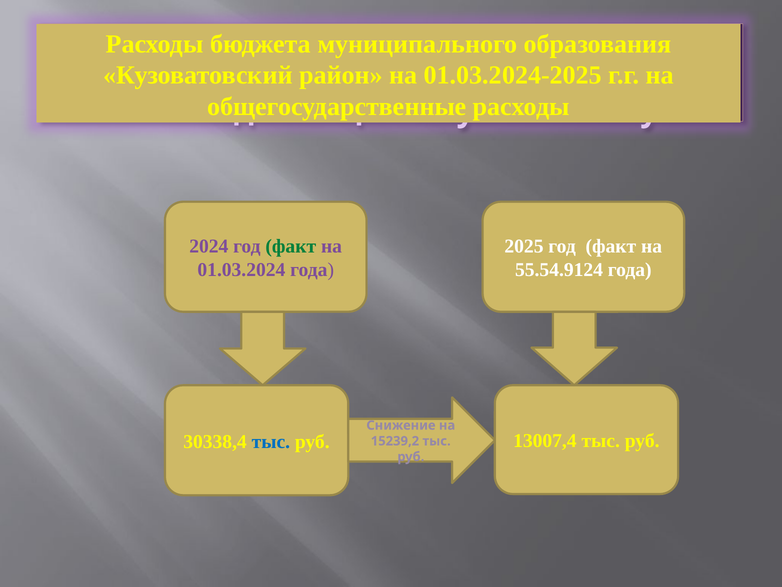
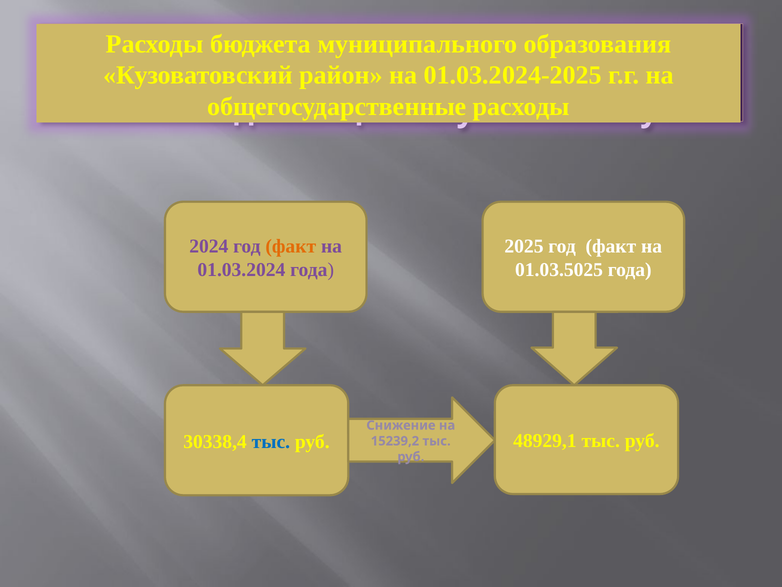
факт at (291, 246) colour: green -> orange
55.54.9124: 55.54.9124 -> 01.03.5025
13007,4: 13007,4 -> 48929,1
